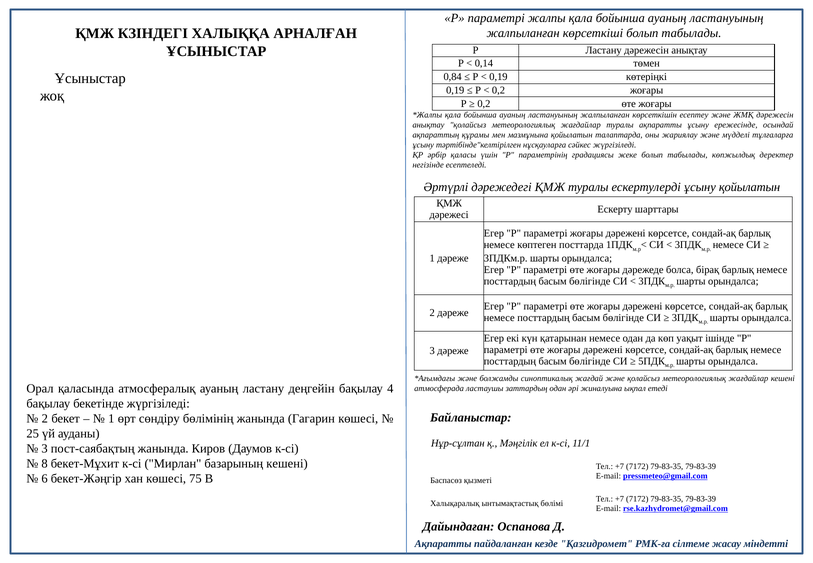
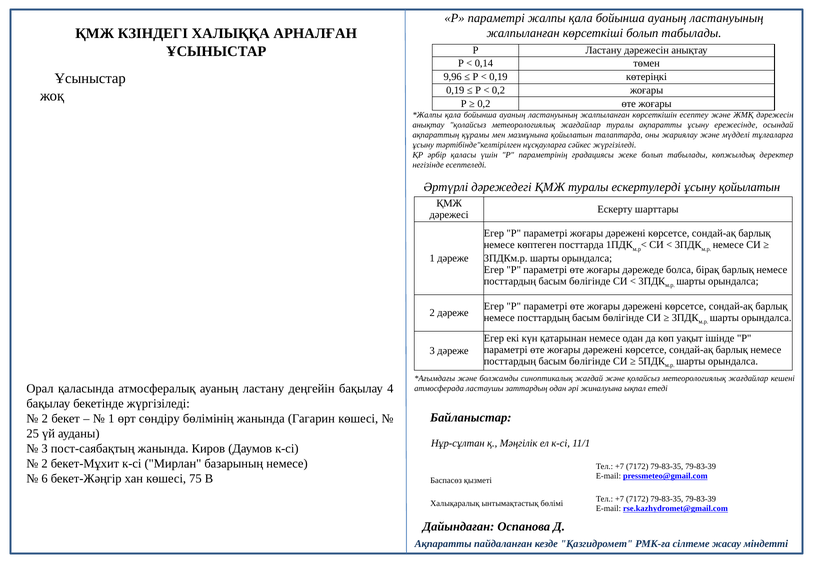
0,84: 0,84 -> 9,96
8 at (45, 464): 8 -> 2
базарының кешені: кешені -> немесе
